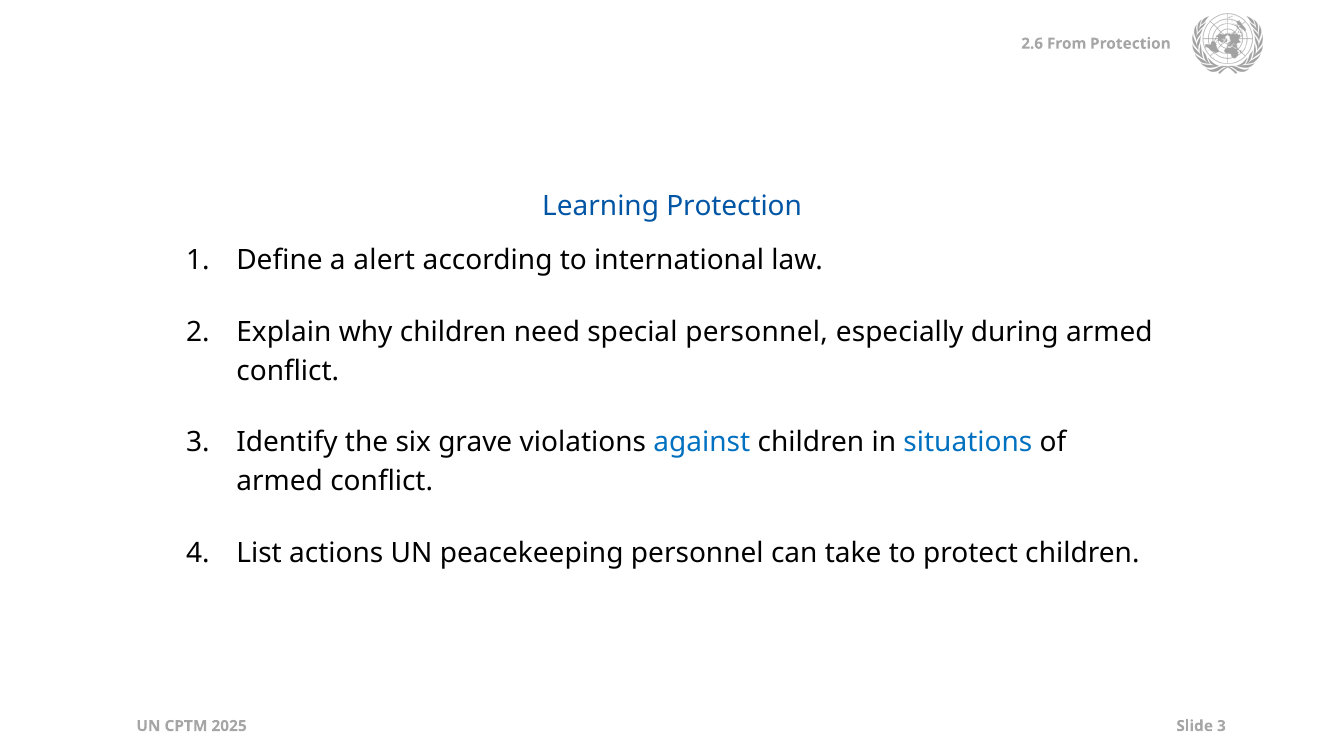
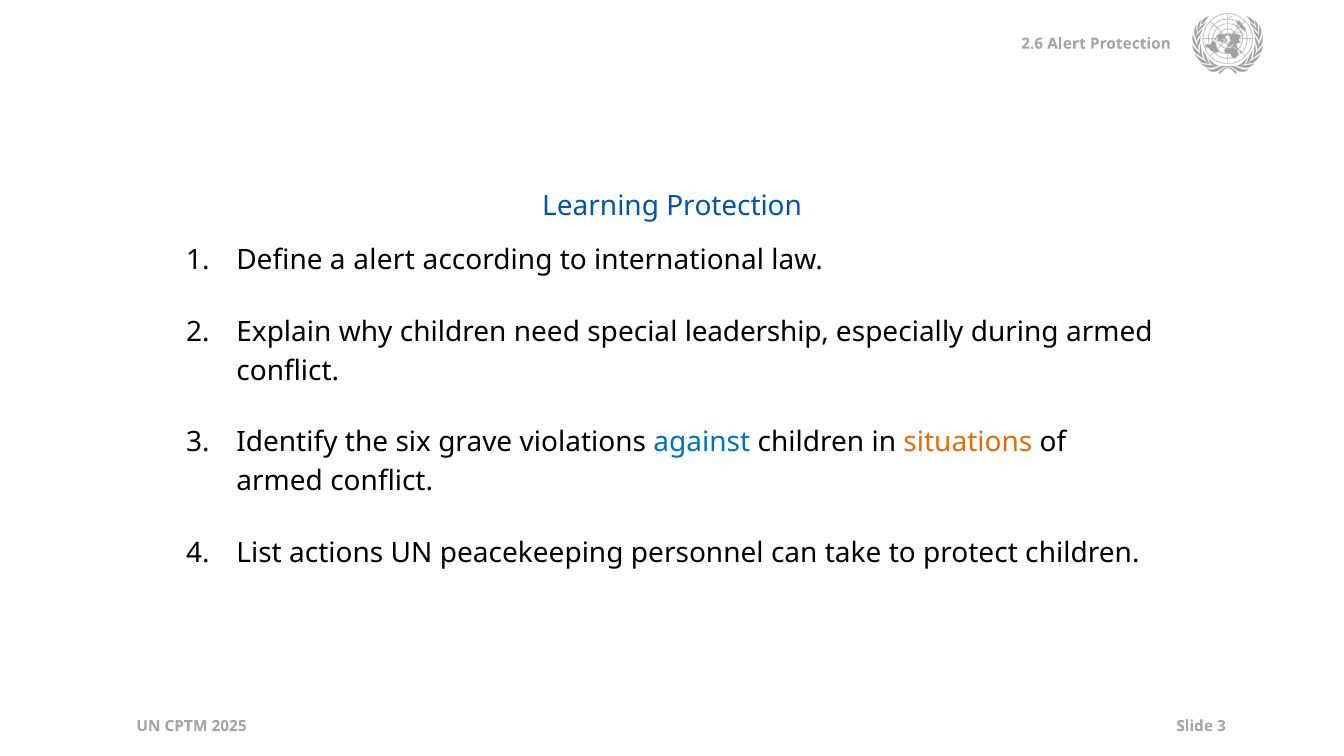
From at (1067, 44): From -> Alert
special personnel: personnel -> leadership
situations colour: blue -> orange
